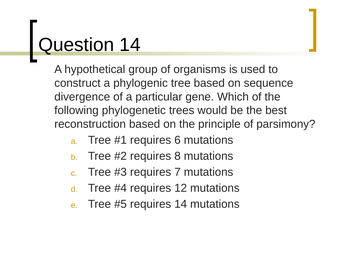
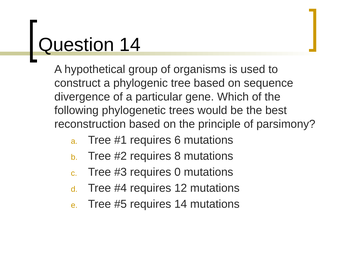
7: 7 -> 0
